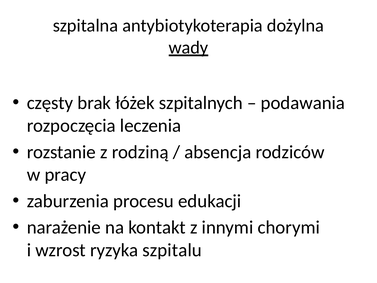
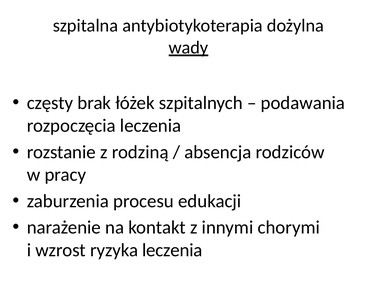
ryzyka szpitalu: szpitalu -> leczenia
